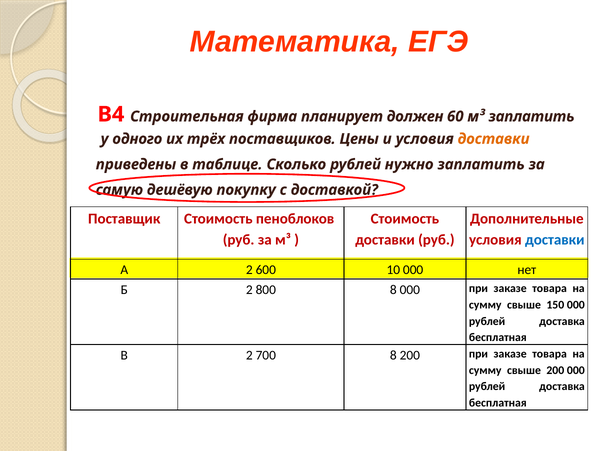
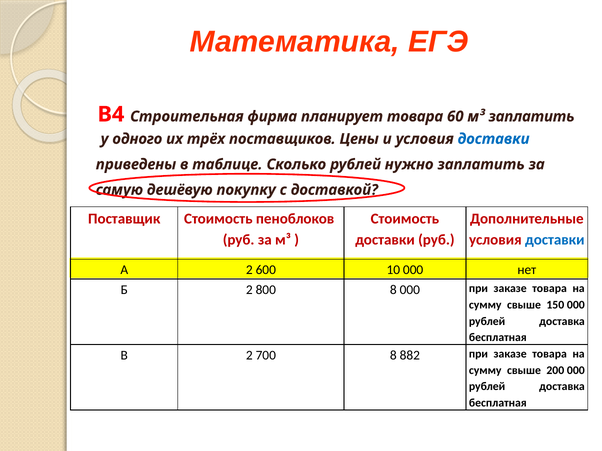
планирует должен: должен -> товара
доставки at (494, 139) colour: orange -> blue
8 200: 200 -> 882
